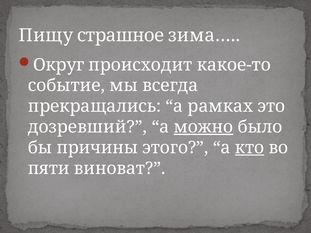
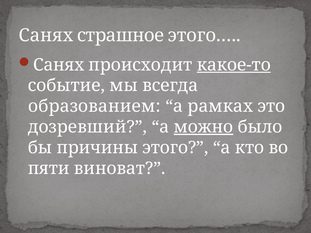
Пищу at (46, 35): Пищу -> Санях
зима…: зима… -> этого…
Округ at (59, 65): Округ -> Санях
какое-то underline: none -> present
прекращались: прекращались -> образованием
кто underline: present -> none
